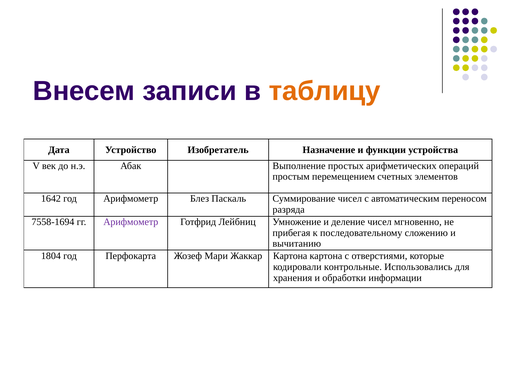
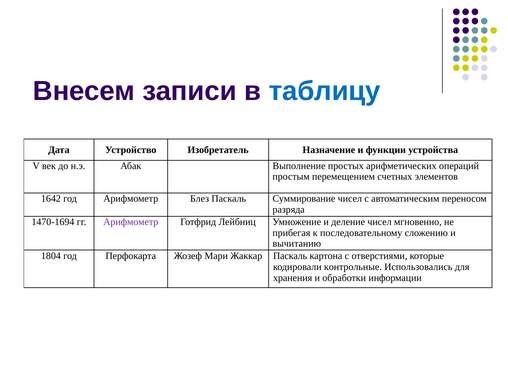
таблицу colour: orange -> blue
7558-1694: 7558-1694 -> 1470-1694
Жаккар Картона: Картона -> Паскаль
